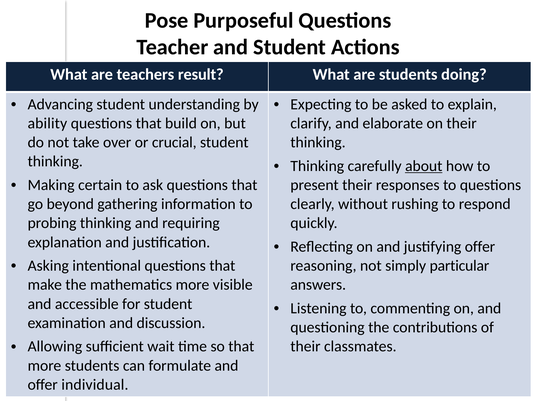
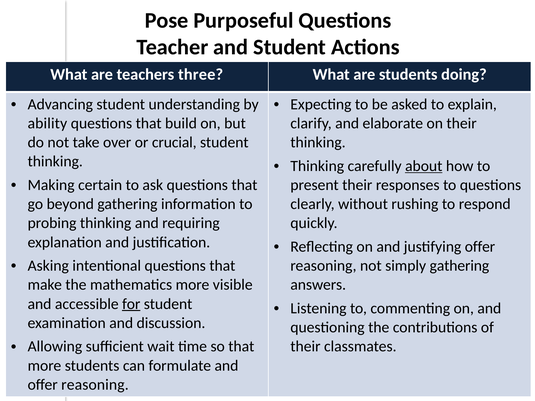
result: result -> three
simply particular: particular -> gathering
for underline: none -> present
individual at (95, 385): individual -> reasoning
